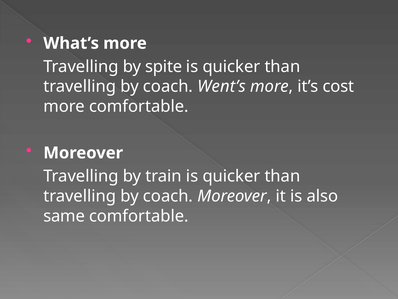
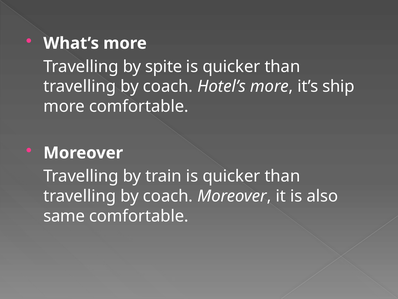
Went’s: Went’s -> Hotel’s
cost: cost -> ship
